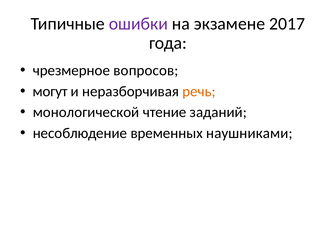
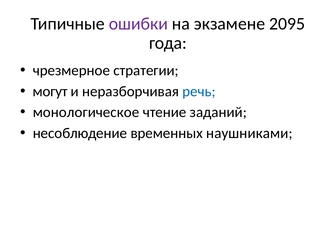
2017: 2017 -> 2095
вопросов: вопросов -> стратегии
речь colour: orange -> blue
монологической: монологической -> монологическое
